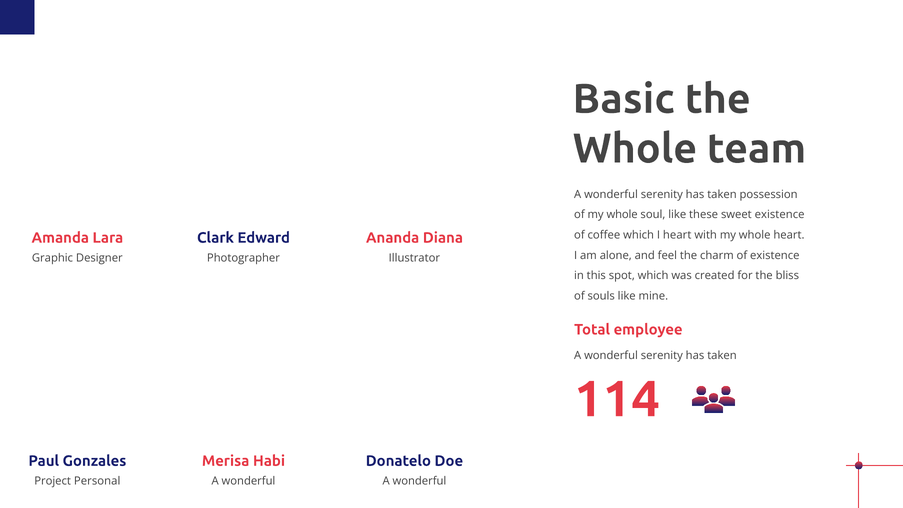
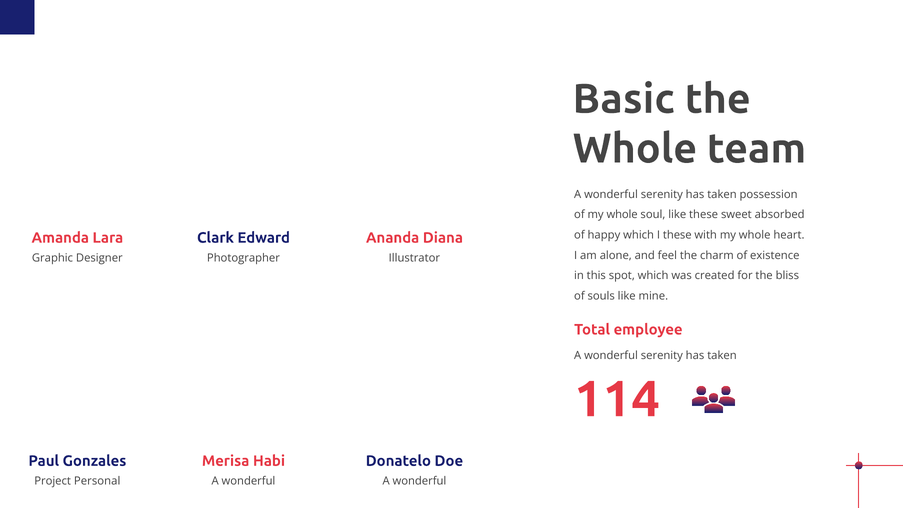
sweet existence: existence -> absorbed
coffee: coffee -> happy
I heart: heart -> these
